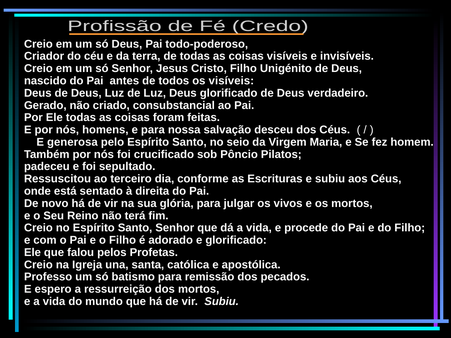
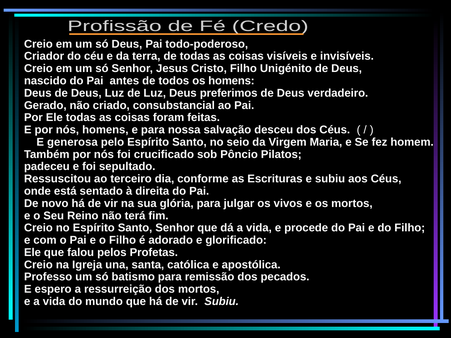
os visíveis: visíveis -> homens
Deus glorificado: glorificado -> preferimos
